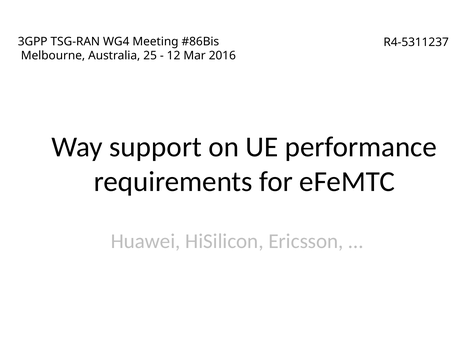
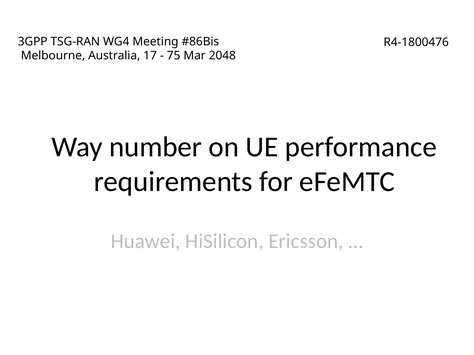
R4-5311237: R4-5311237 -> R4-1800476
25: 25 -> 17
12: 12 -> 75
2016: 2016 -> 2048
support: support -> number
